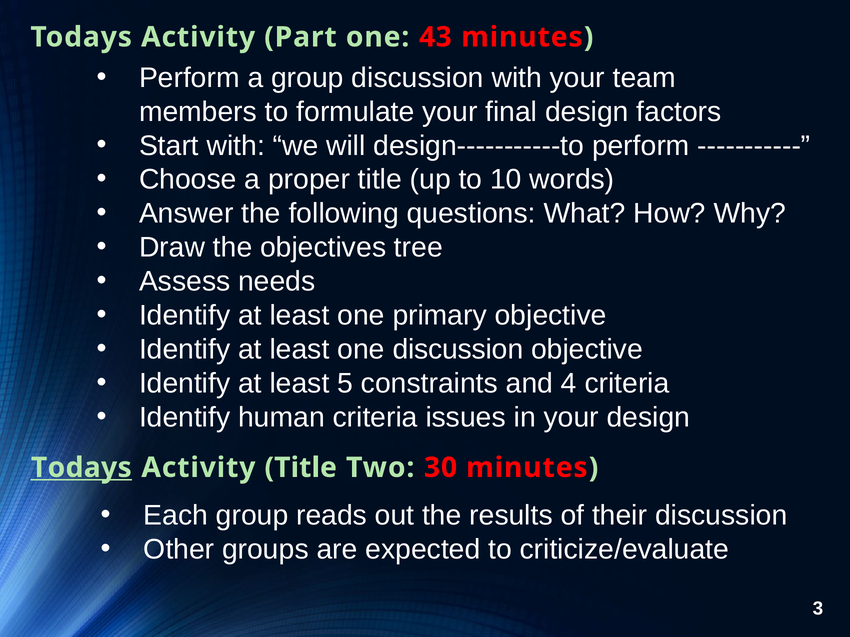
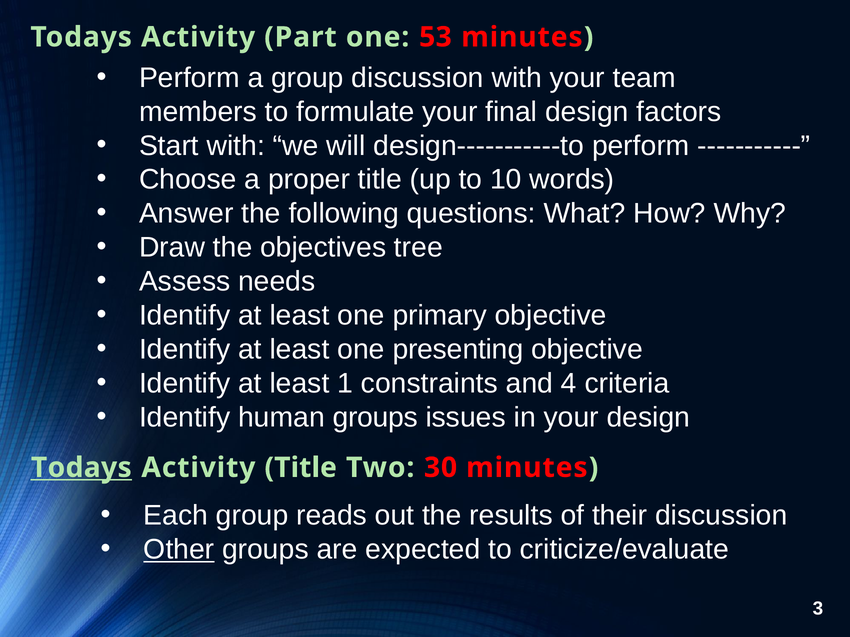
43: 43 -> 53
one discussion: discussion -> presenting
5: 5 -> 1
human criteria: criteria -> groups
Other underline: none -> present
